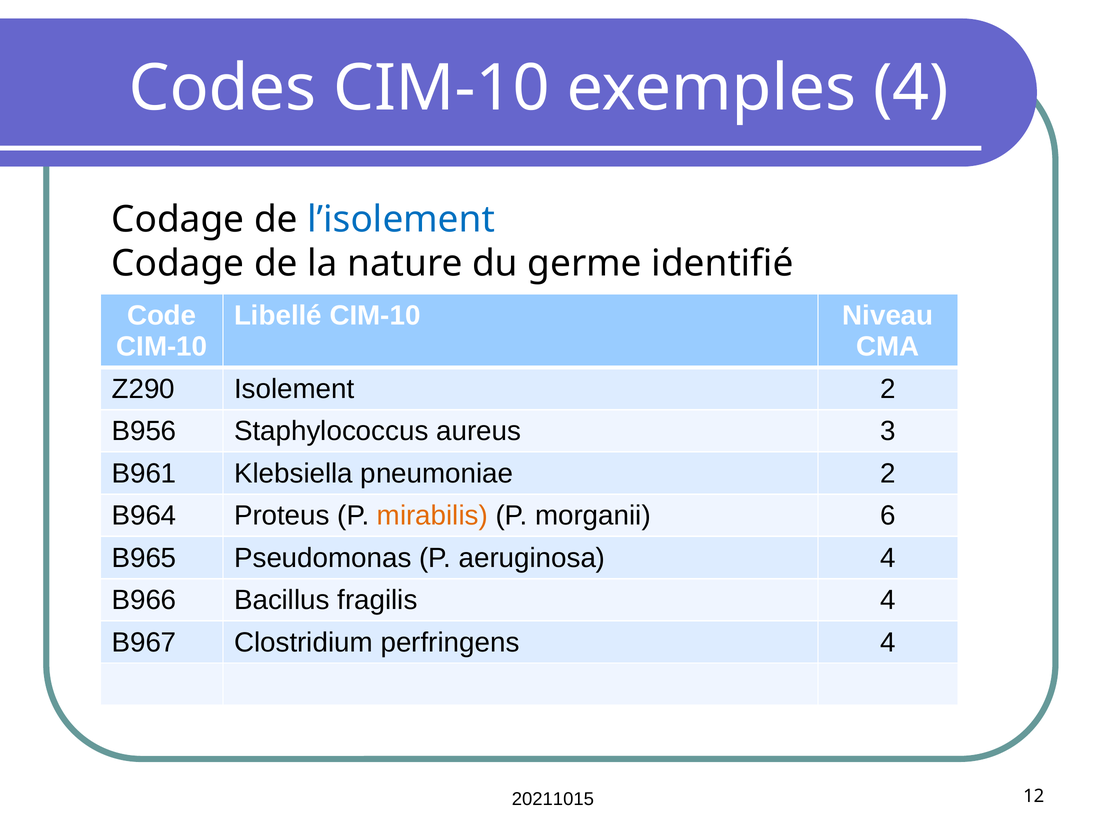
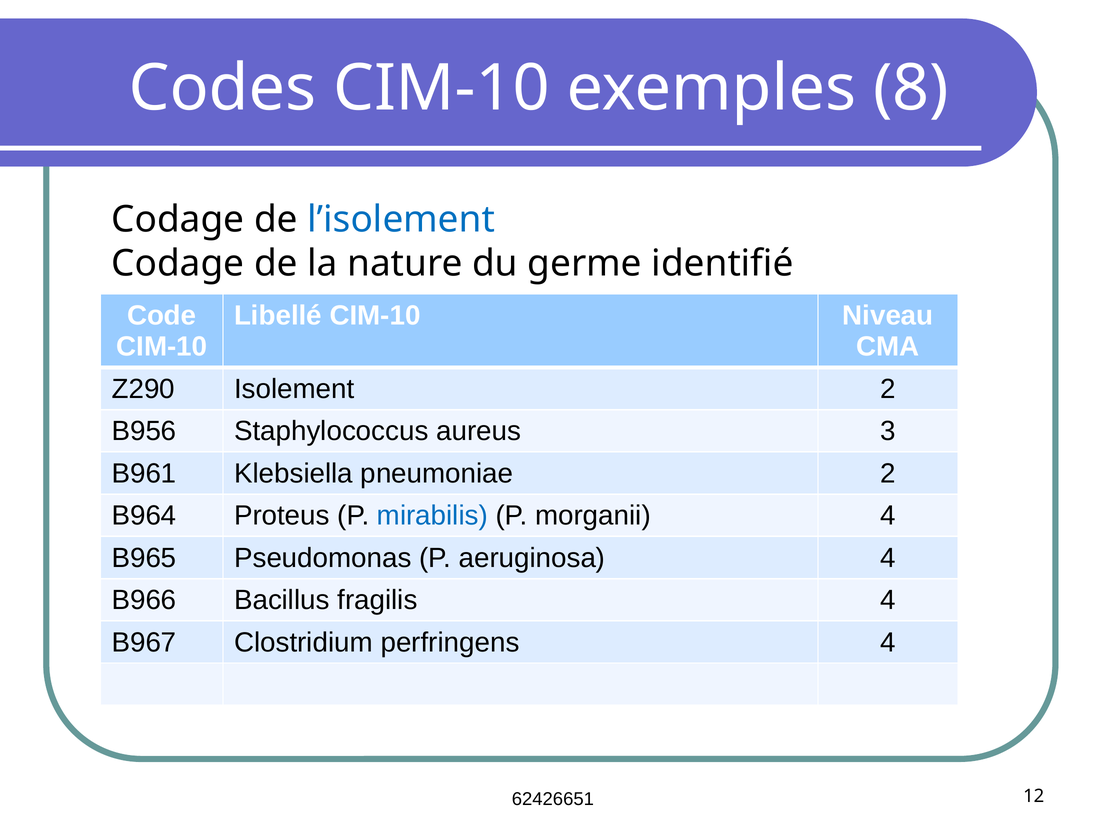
exemples 4: 4 -> 8
mirabilis colour: orange -> blue
morganii 6: 6 -> 4
20211015: 20211015 -> 62426651
